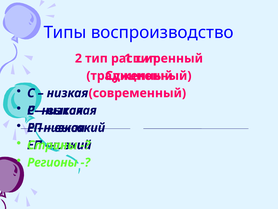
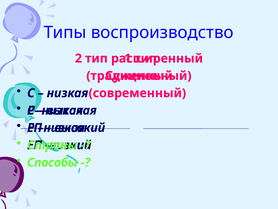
Регионы: Регионы -> Способы
